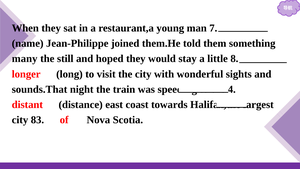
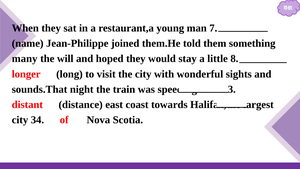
still: still -> will
4: 4 -> 3
83: 83 -> 34
